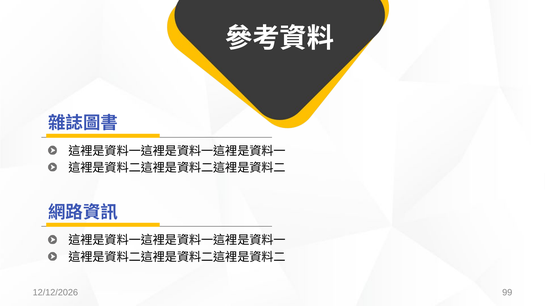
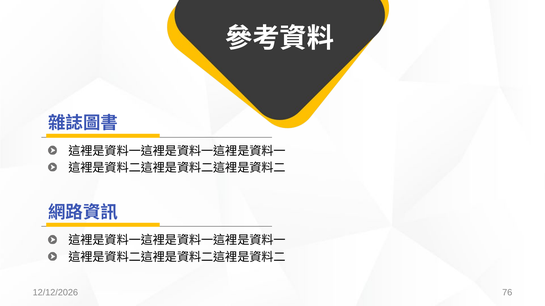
99: 99 -> 76
